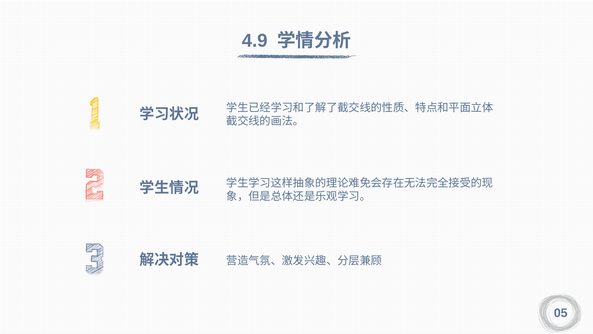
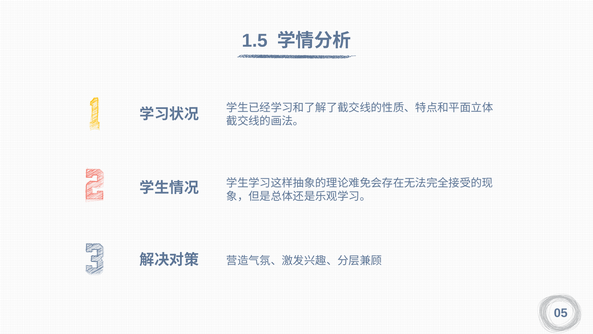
4.9: 4.9 -> 1.5
